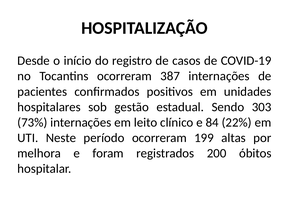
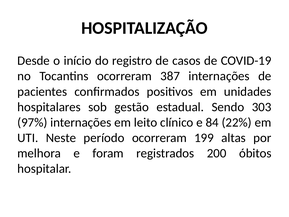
73%: 73% -> 97%
